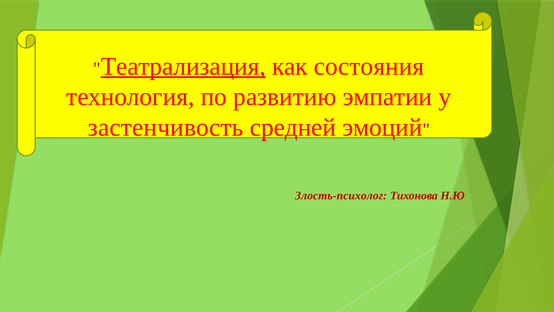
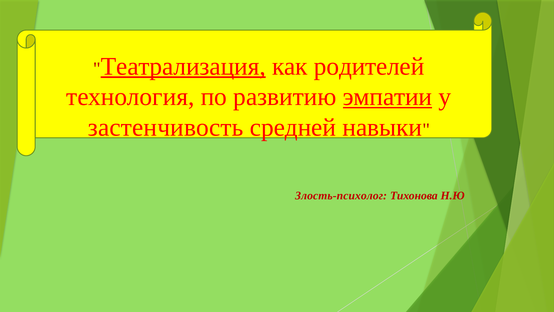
состояния: состояния -> родителей
эмпатии underline: none -> present
эмоций: эмоций -> навыки
